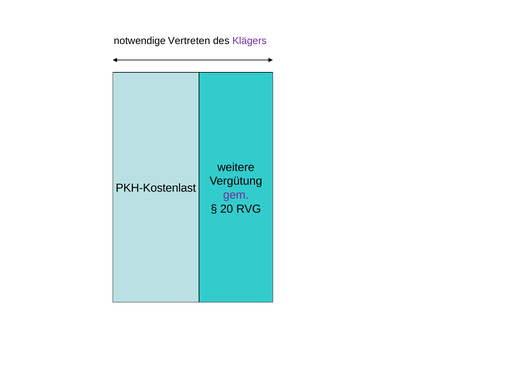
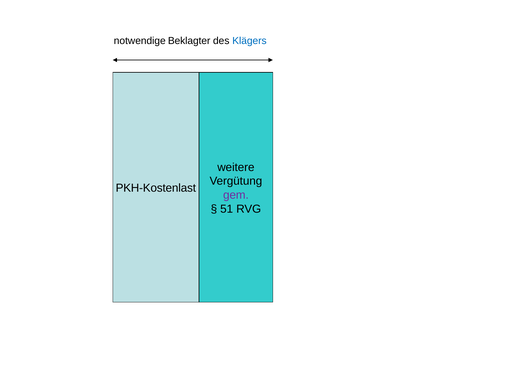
Vertreten: Vertreten -> Beklagter
Klägers colour: purple -> blue
20: 20 -> 51
